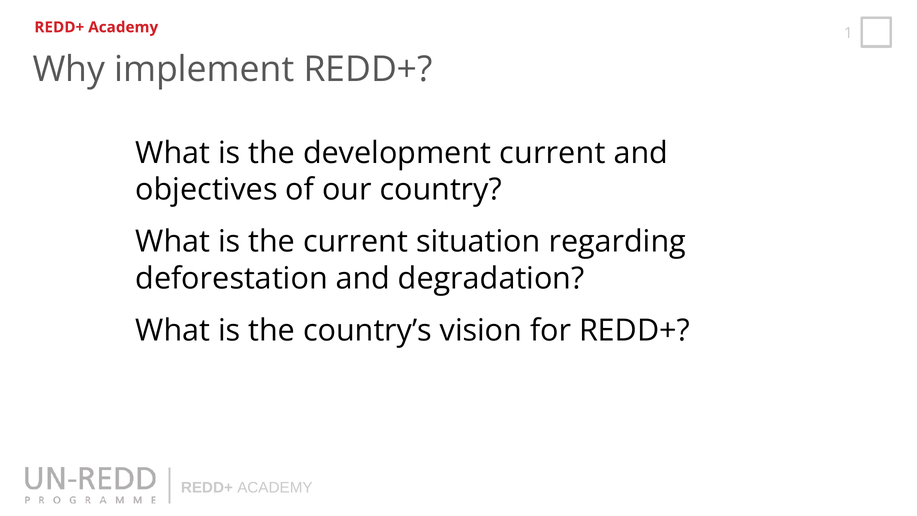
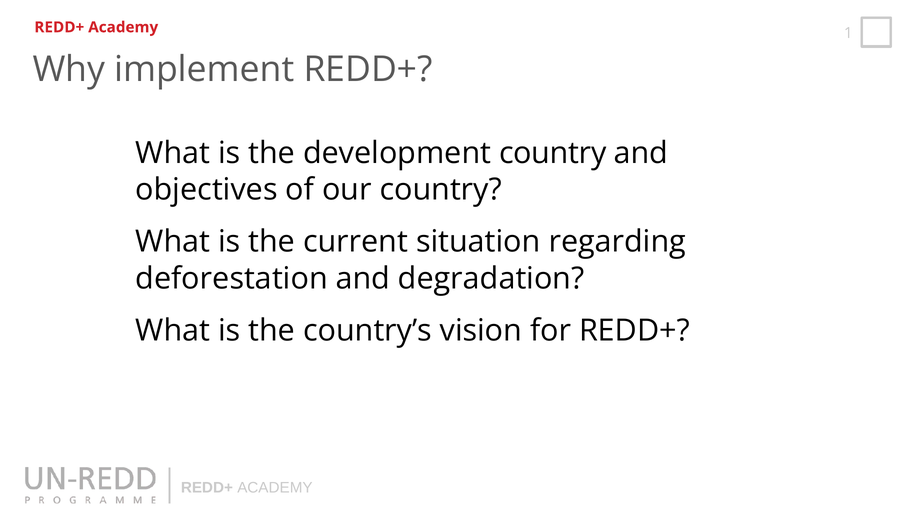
development current: current -> country
